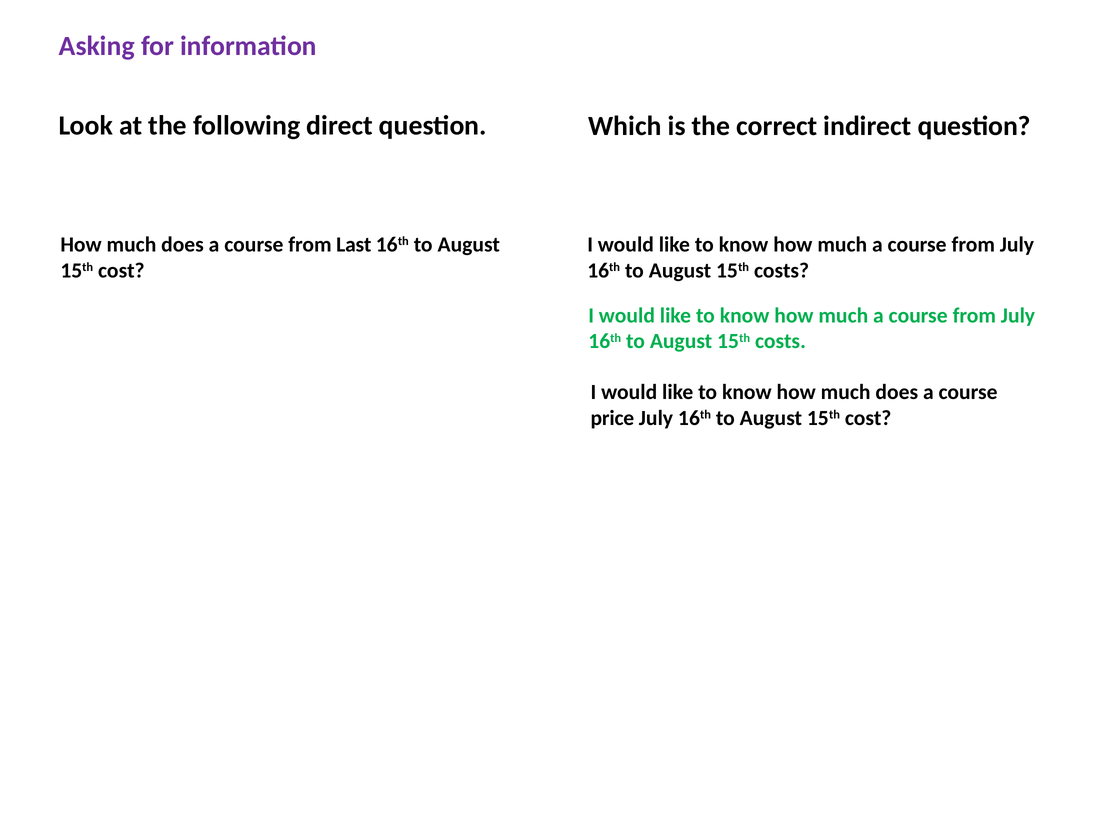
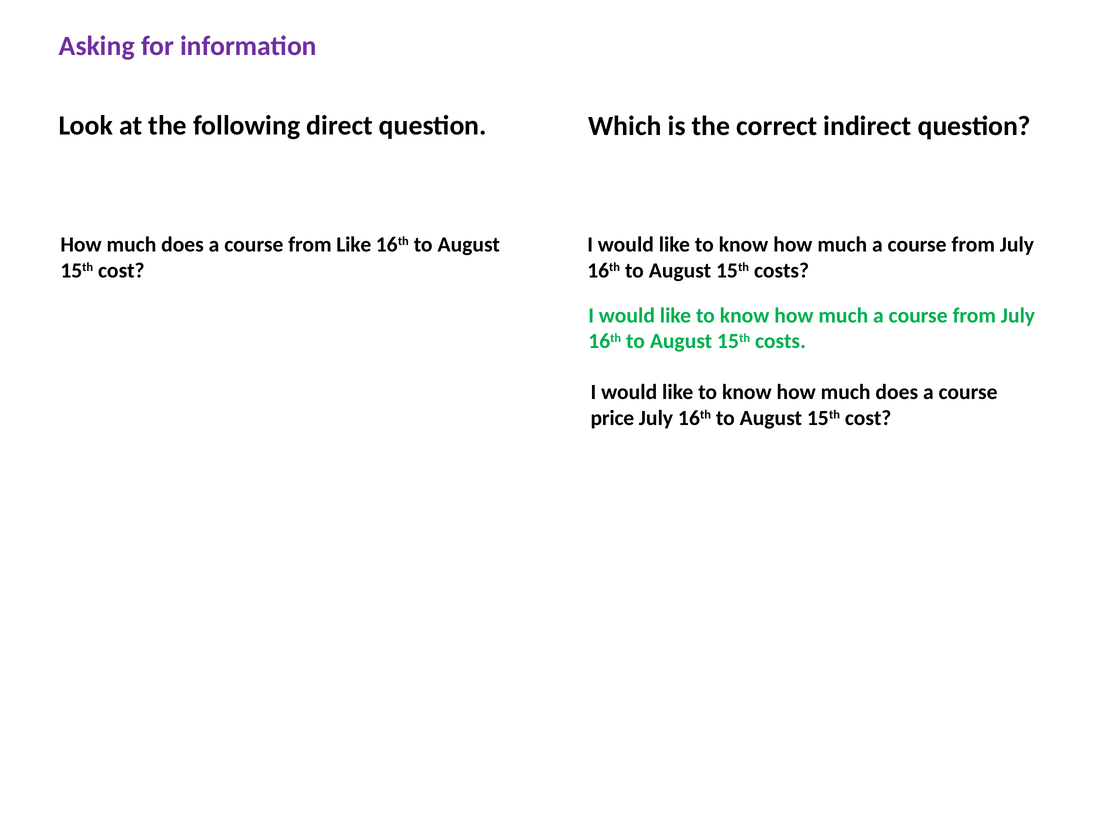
from Last: Last -> Like
